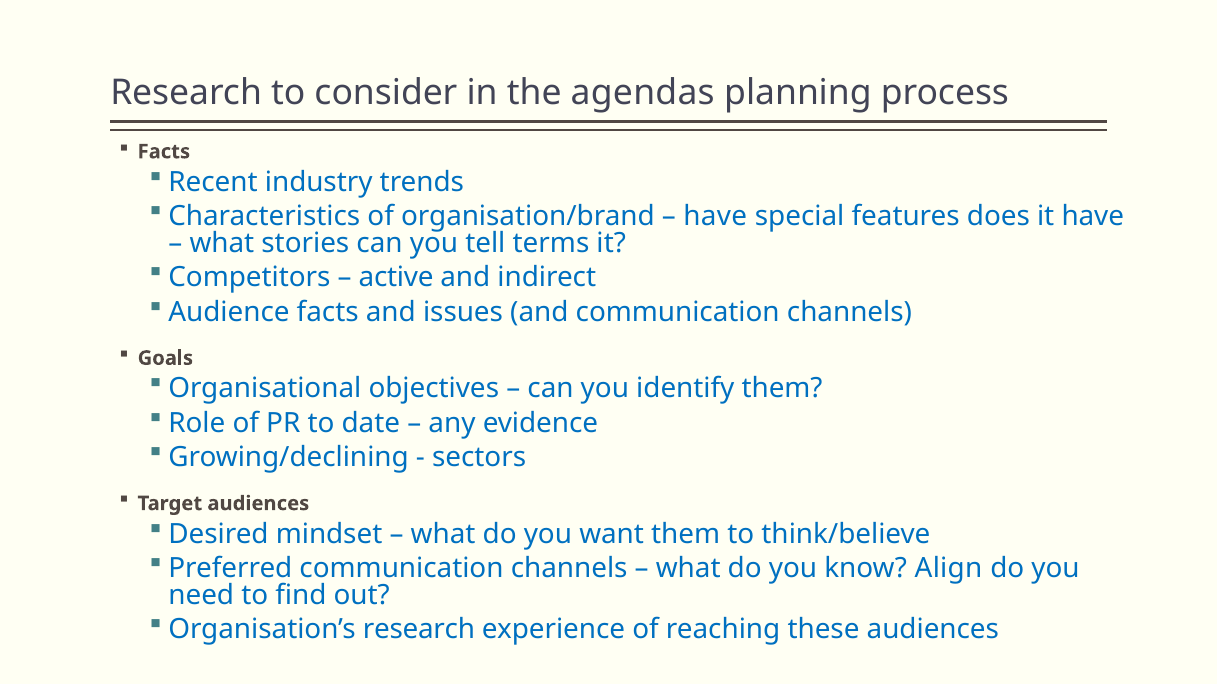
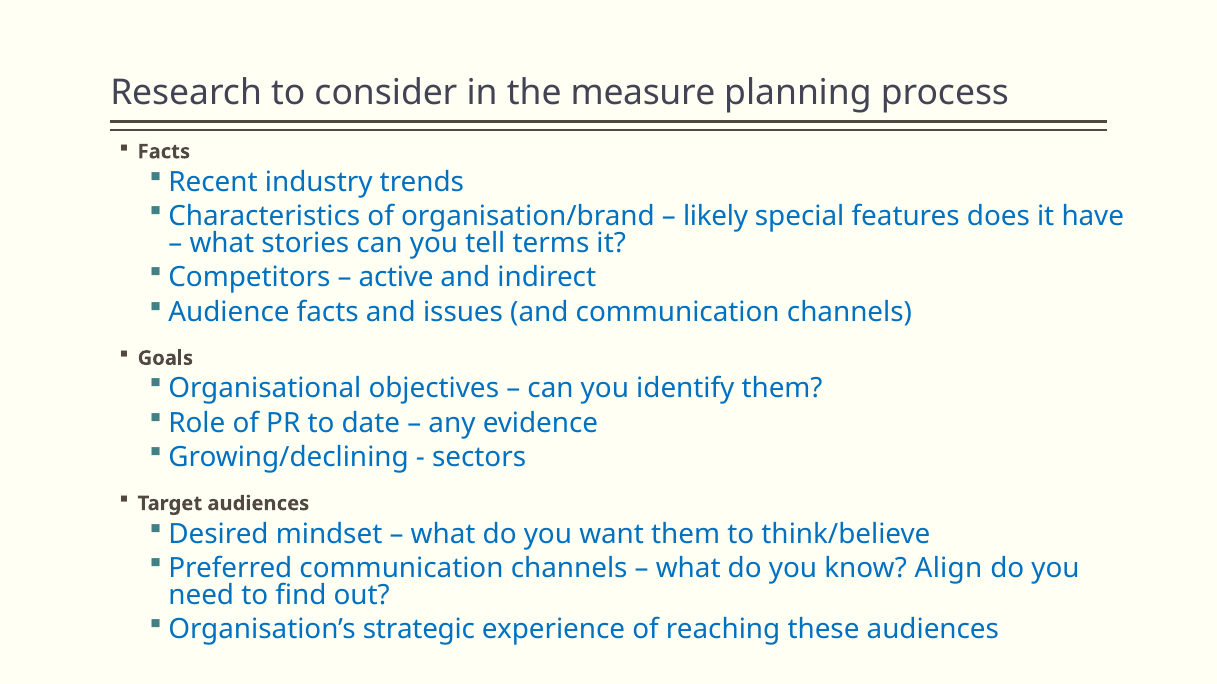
agendas: agendas -> measure
have at (715, 217): have -> likely
Organisation’s research: research -> strategic
